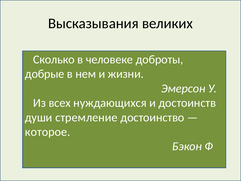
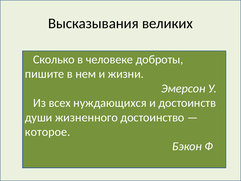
добрые: добрые -> пишите
стремление: стремление -> жизненного
